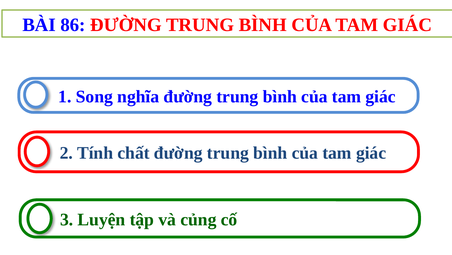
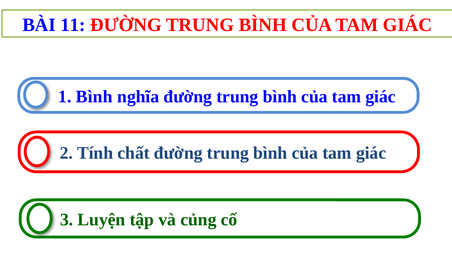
86: 86 -> 11
1 Song: Song -> Bình
